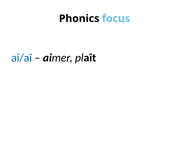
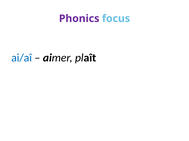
Phonics colour: black -> purple
